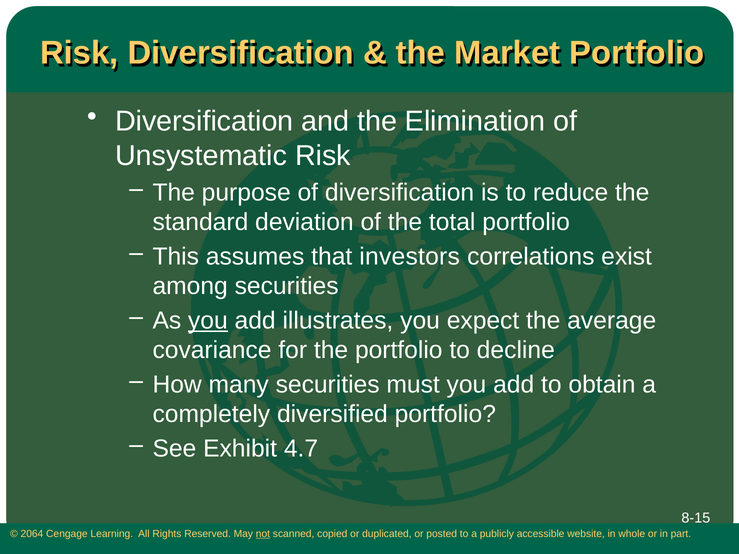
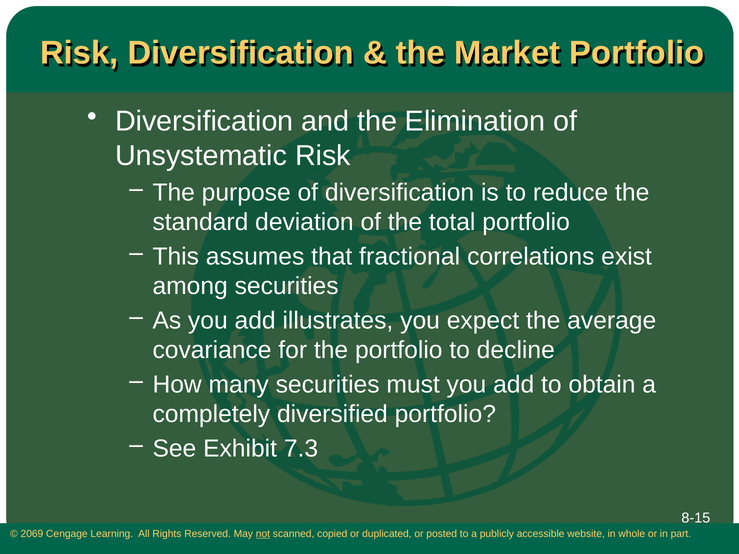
investors: investors -> fractional
you at (208, 321) underline: present -> none
4.7: 4.7 -> 7.3
2064: 2064 -> 2069
